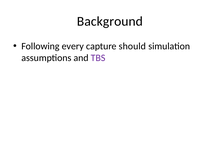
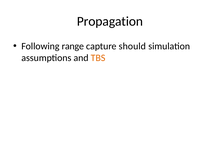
Background: Background -> Propagation
every: every -> range
TBS colour: purple -> orange
